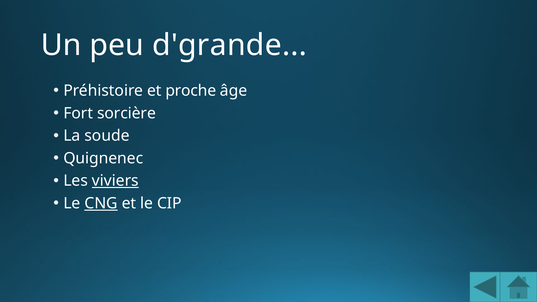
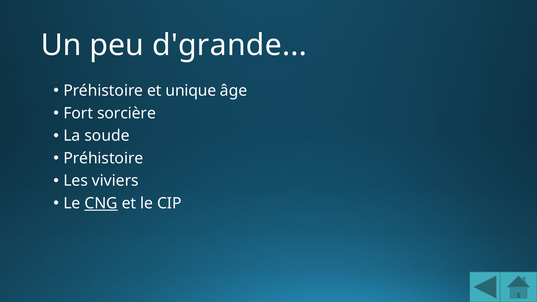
proche: proche -> unique
Quignenec at (103, 158): Quignenec -> Préhistoire
viviers underline: present -> none
